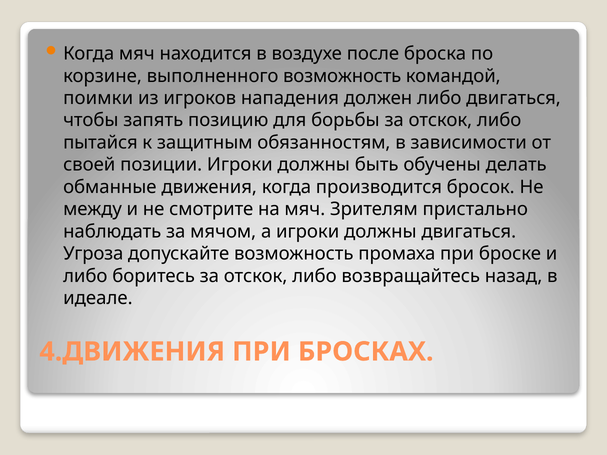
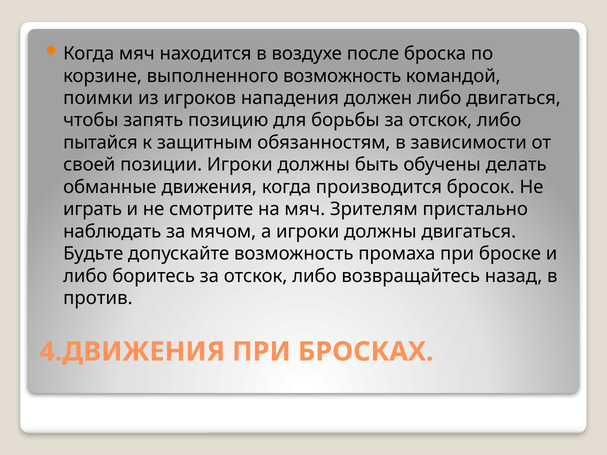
между: между -> играть
Угроза: Угроза -> Будьте
идеале: идеале -> против
